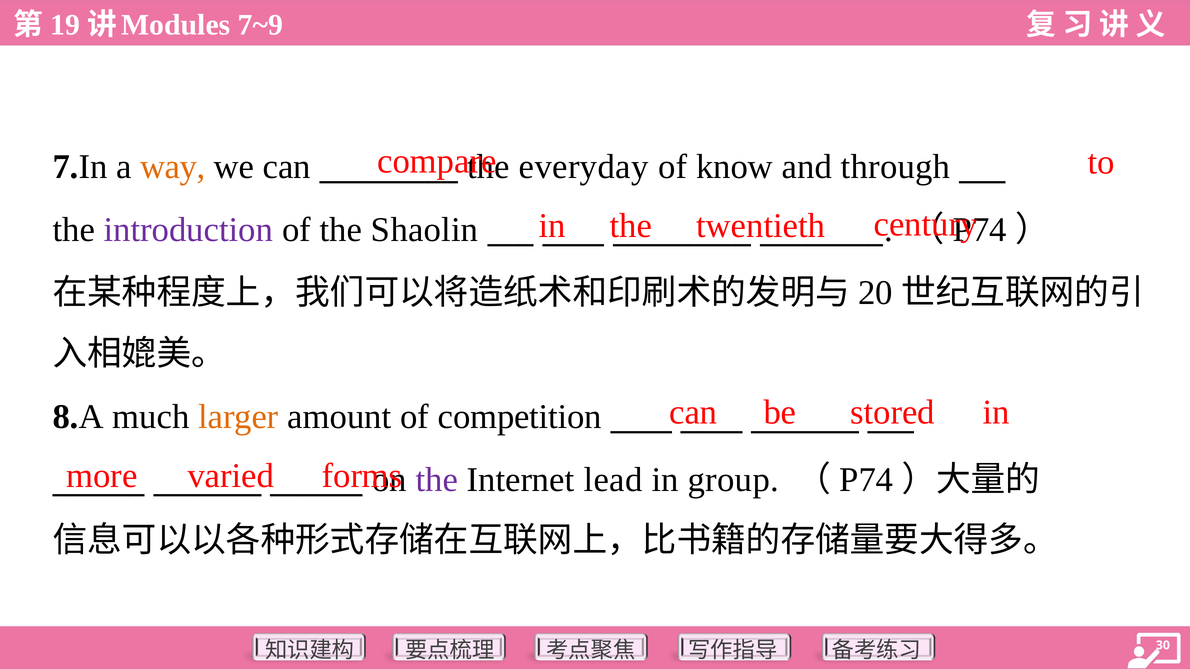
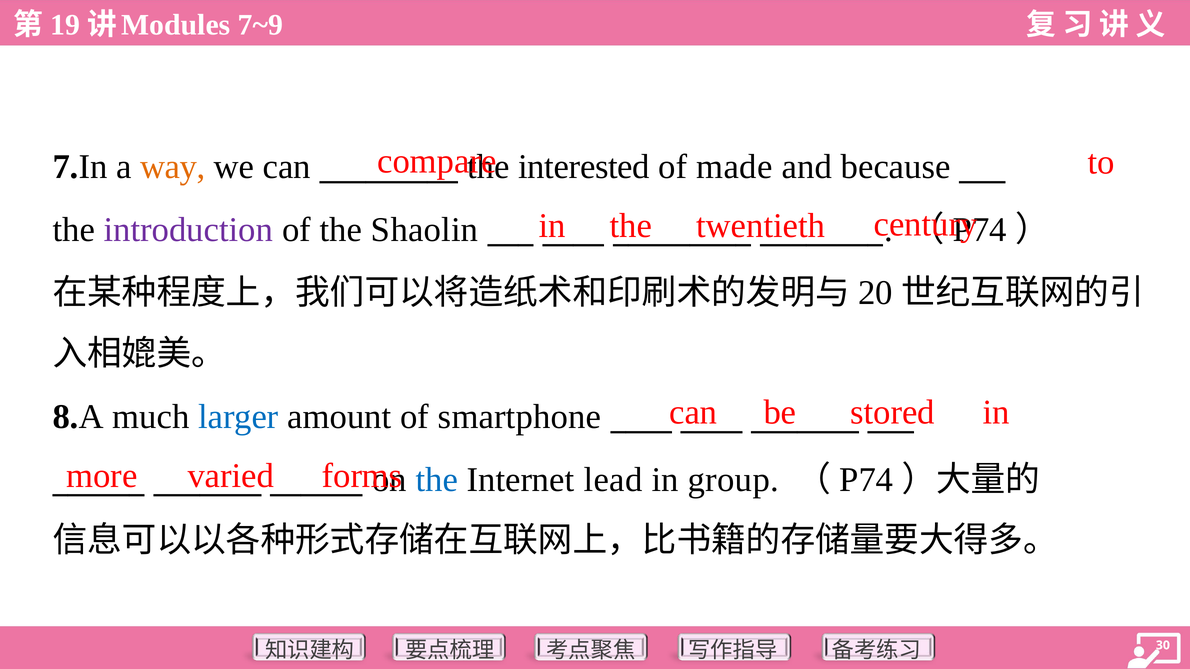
everyday: everyday -> interested
know: know -> made
through: through -> because
larger colour: orange -> blue
competition: competition -> smartphone
the at (437, 480) colour: purple -> blue
